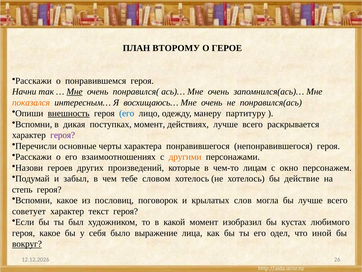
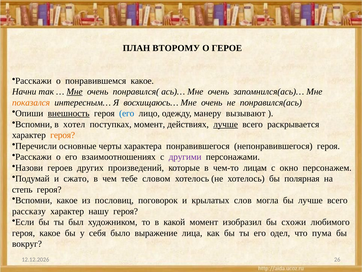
понравившемся героя: героя -> какое
партитуру: партитуру -> вызывают
дикая: дикая -> хотел
лучше at (226, 124) underline: none -> present
героя at (63, 135) colour: purple -> orange
другими colour: orange -> purple
забыл: забыл -> сжато
действие: действие -> полярная
советует: советует -> рассказу
текст: текст -> нашу
кустах: кустах -> схожи
иной: иной -> пума
вокруг underline: present -> none
